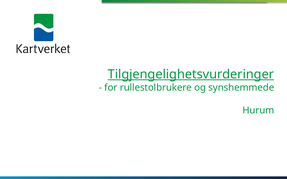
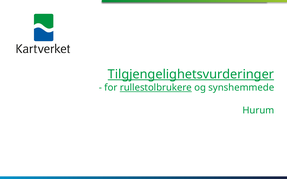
rullestolbrukere underline: none -> present
